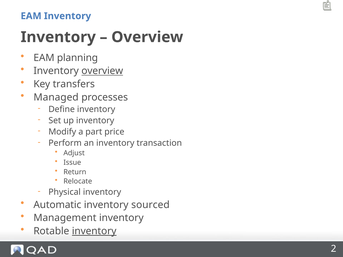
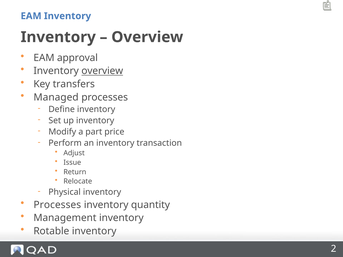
planning: planning -> approval
Automatic at (57, 205): Automatic -> Processes
sourced: sourced -> quantity
inventory at (94, 231) underline: present -> none
